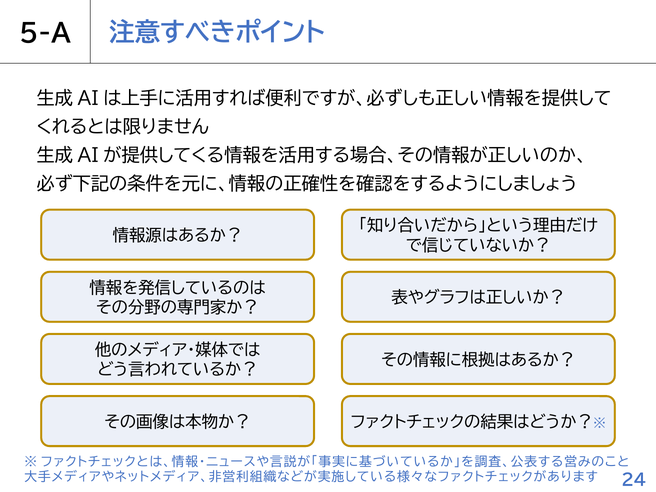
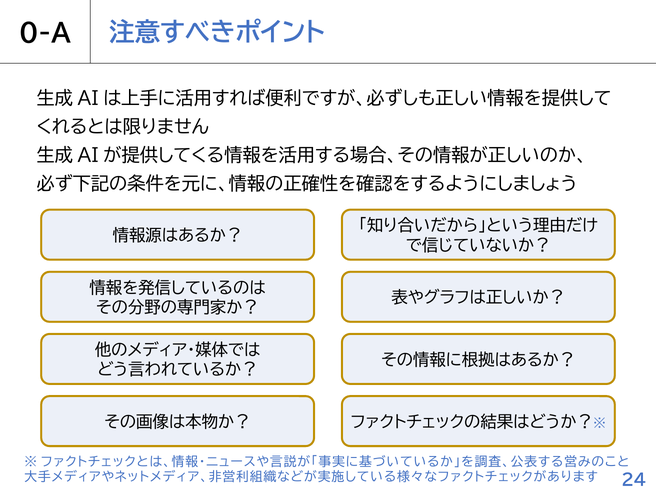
5-A: 5-A -> 0-A
